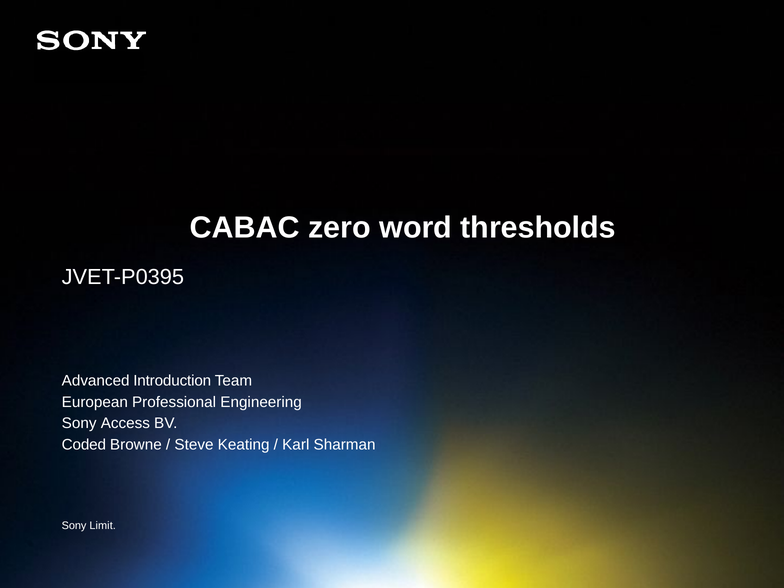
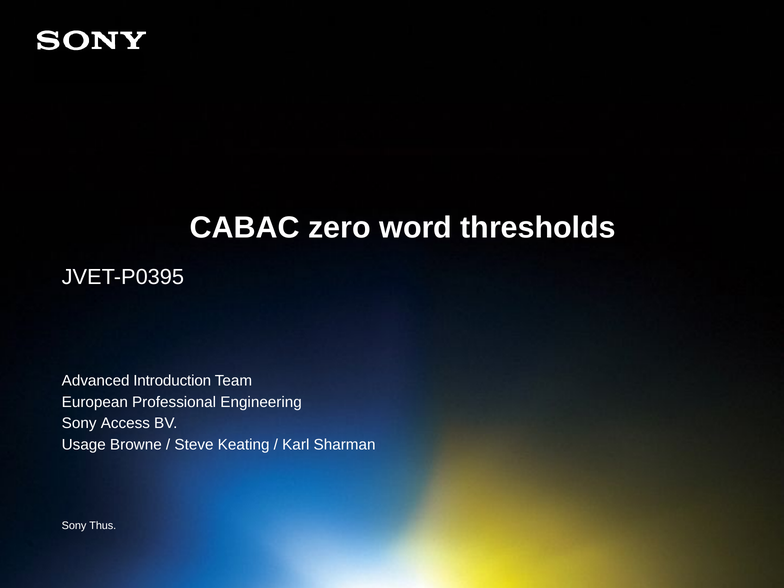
Coded: Coded -> Usage
Limit: Limit -> Thus
